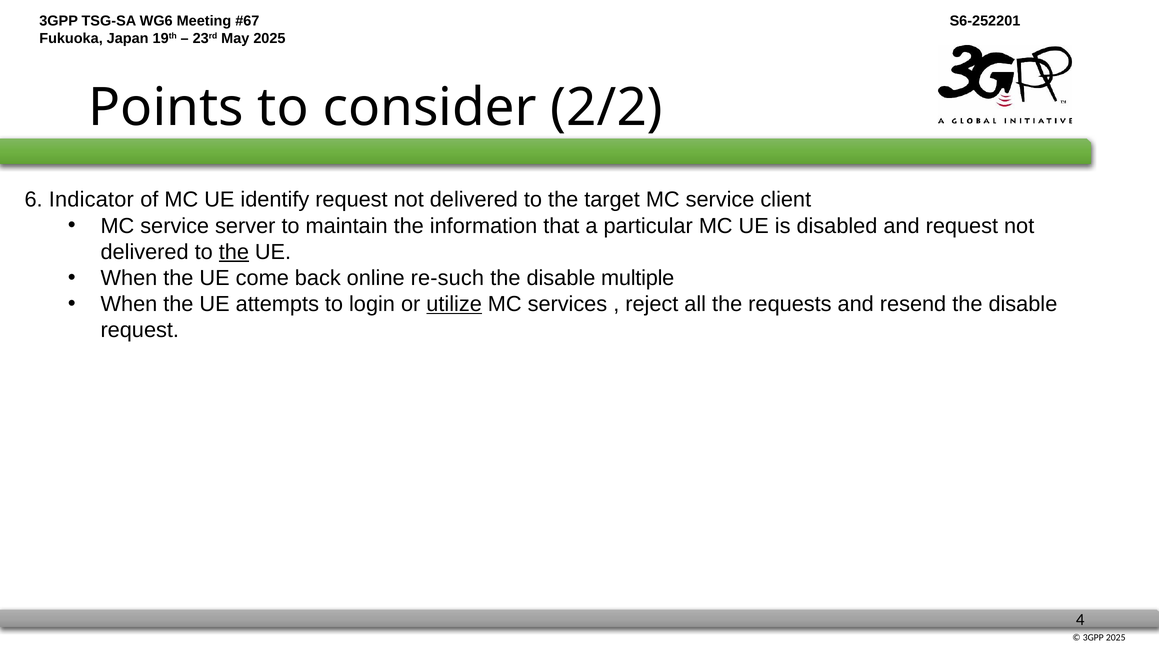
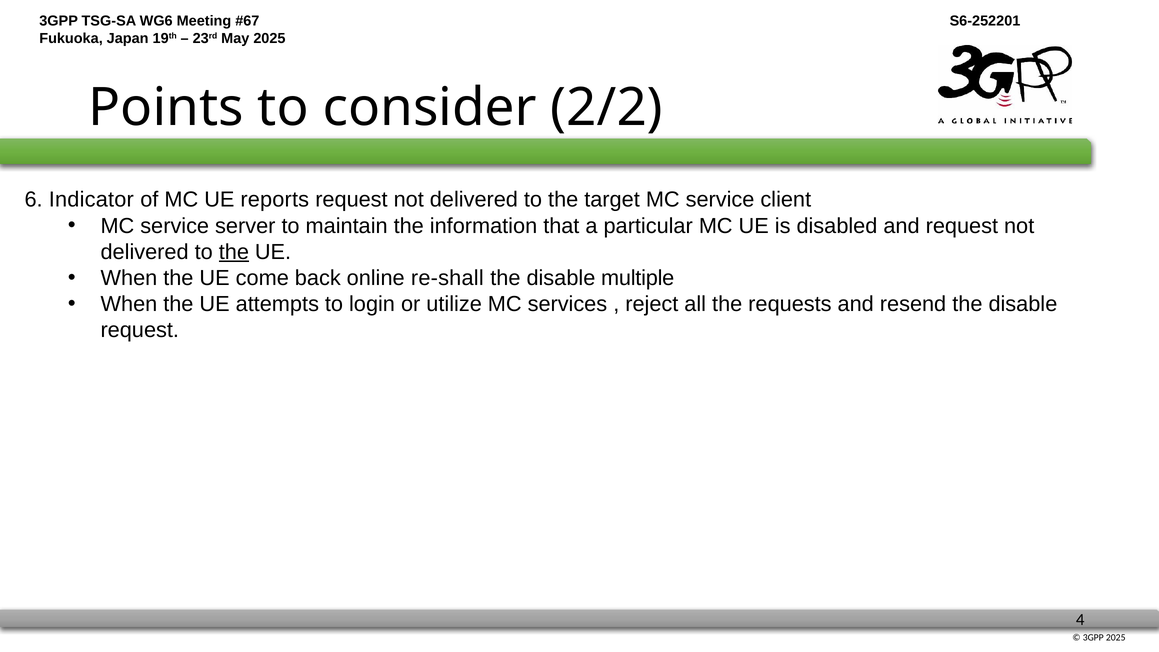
identify: identify -> reports
re-such: re-such -> re-shall
utilize underline: present -> none
